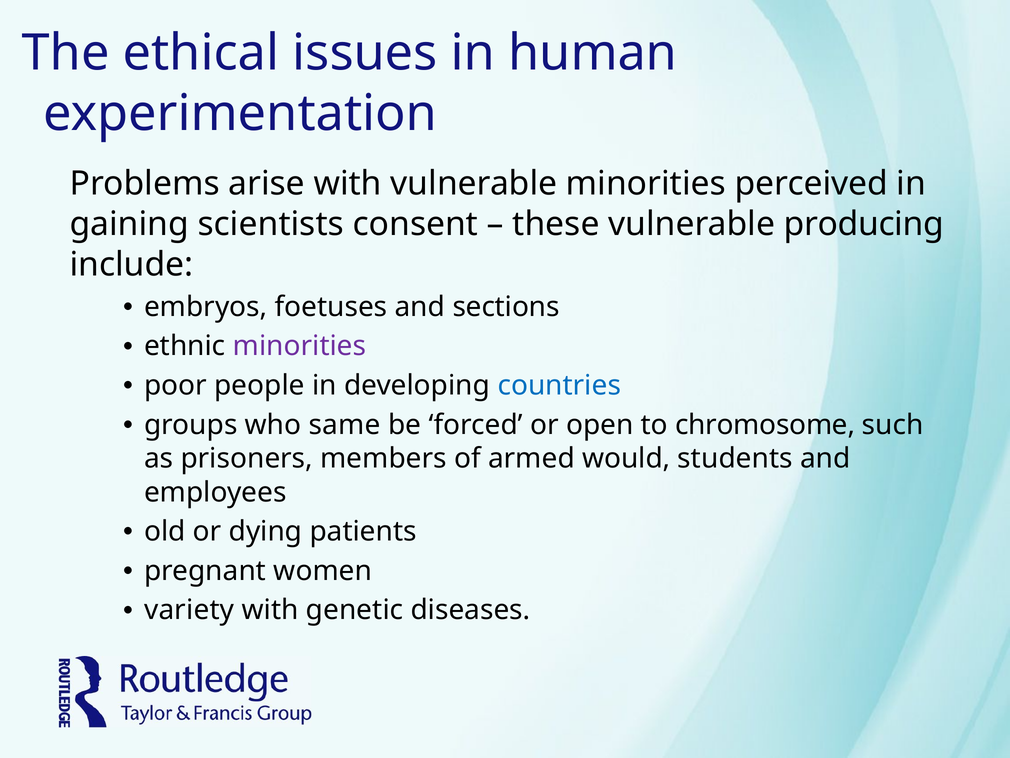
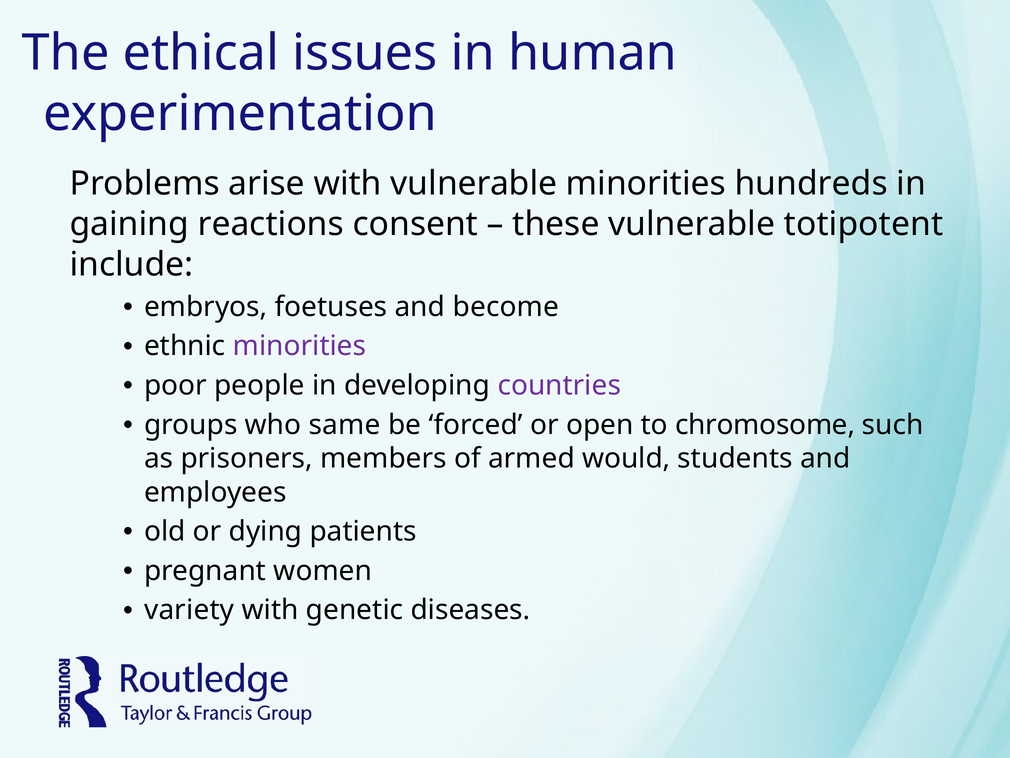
perceived: perceived -> hundreds
scientists: scientists -> reactions
producing: producing -> totipotent
sections: sections -> become
countries colour: blue -> purple
